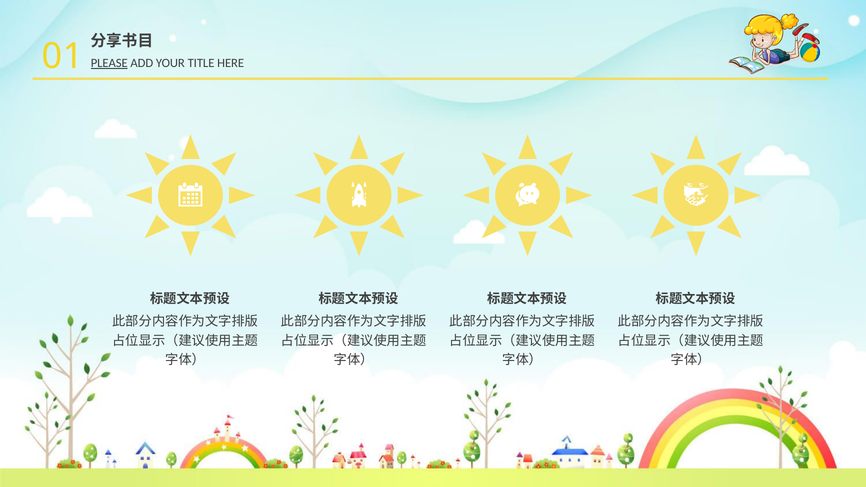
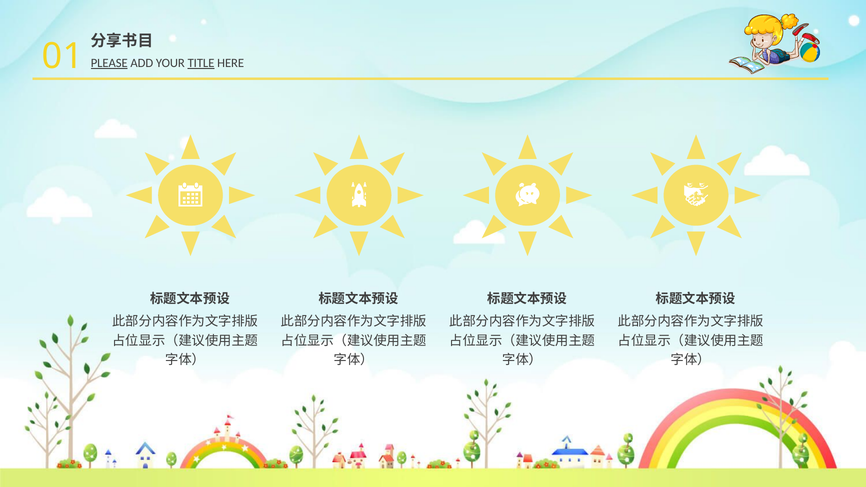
TITLE underline: none -> present
